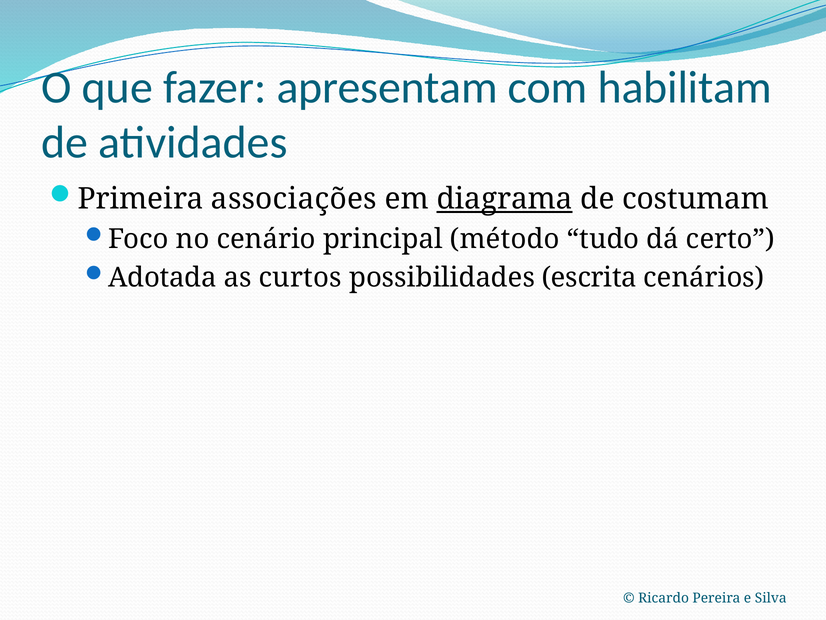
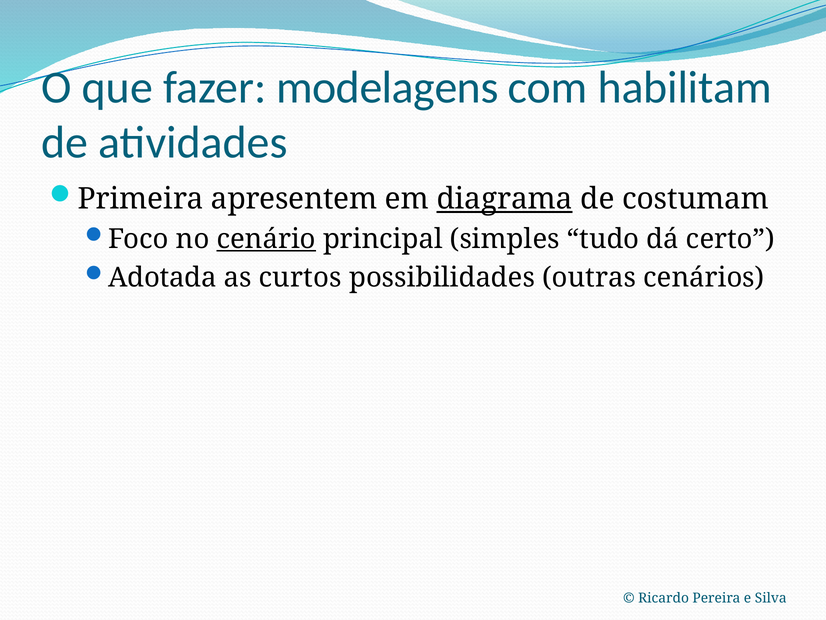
apresentam: apresentam -> modelagens
associações: associações -> apresentem
cenário underline: none -> present
método: método -> simples
escrita: escrita -> outras
